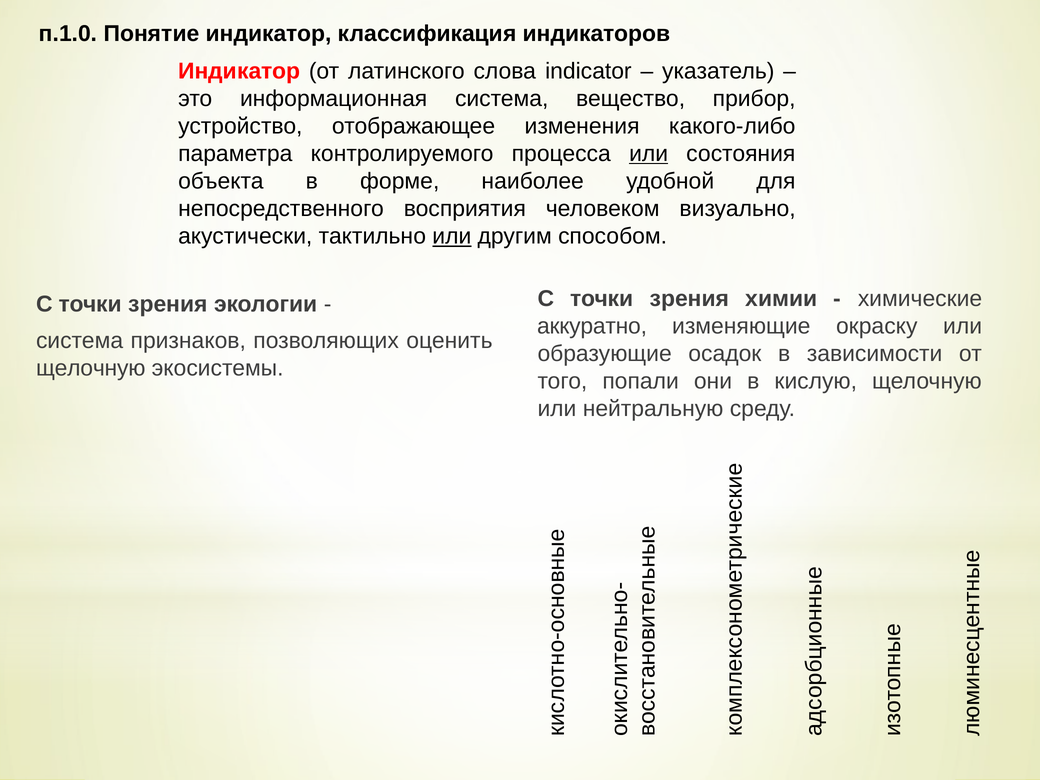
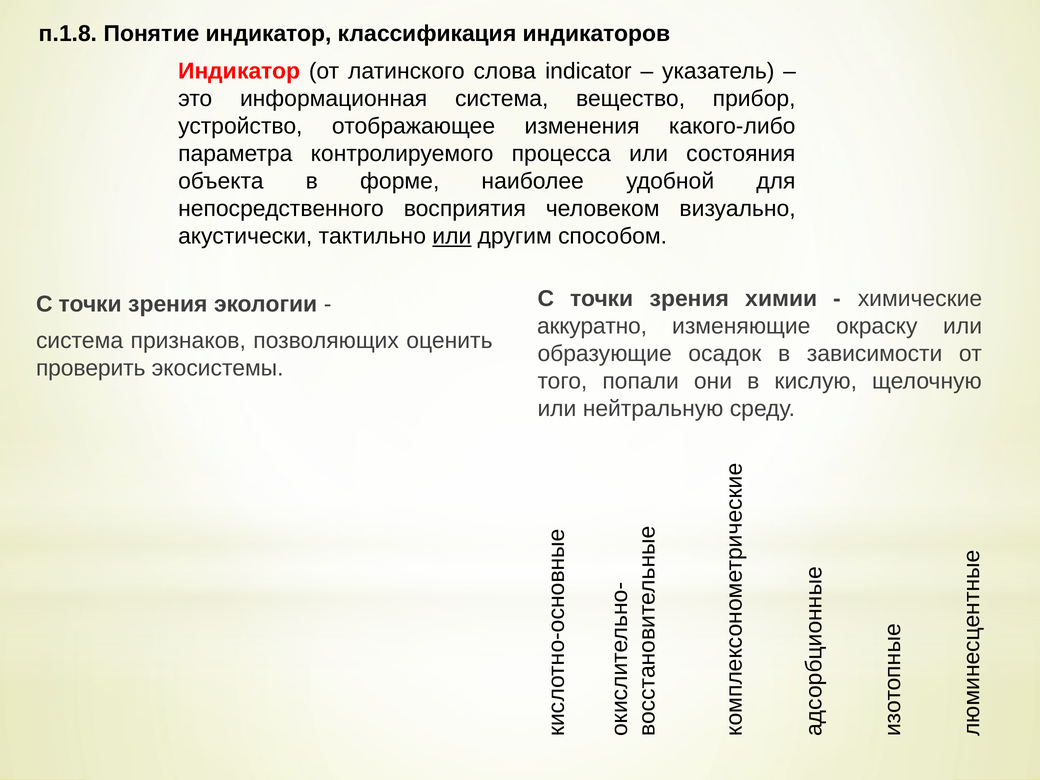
п.1.0: п.1.0 -> п.1.8
или at (649, 154) underline: present -> none
щелочную at (91, 368): щелочную -> проверить
